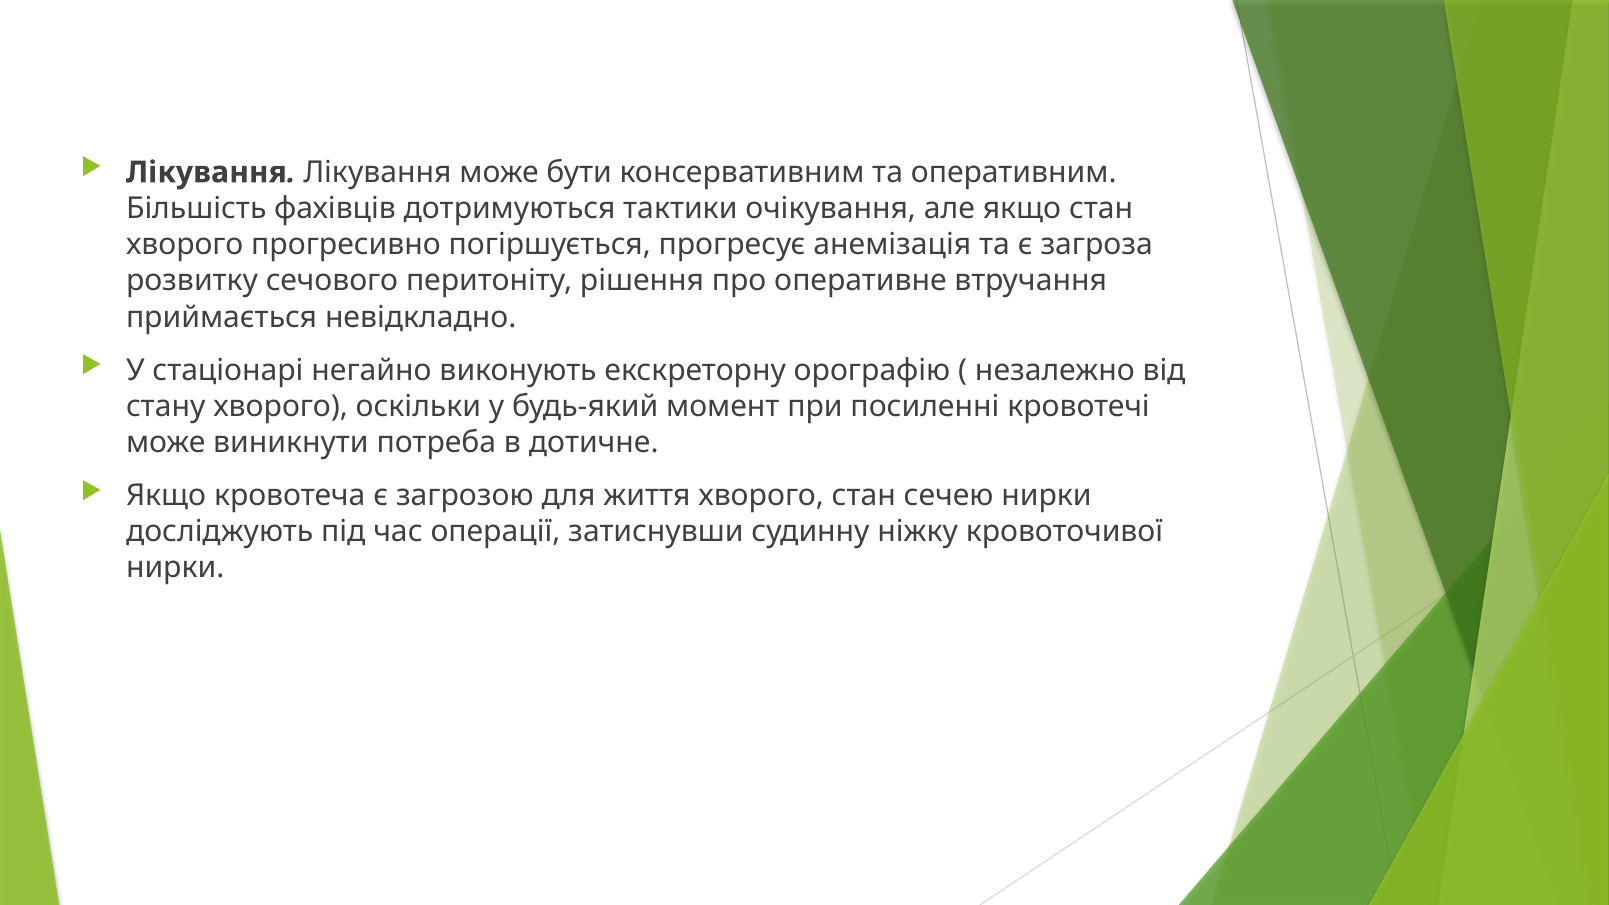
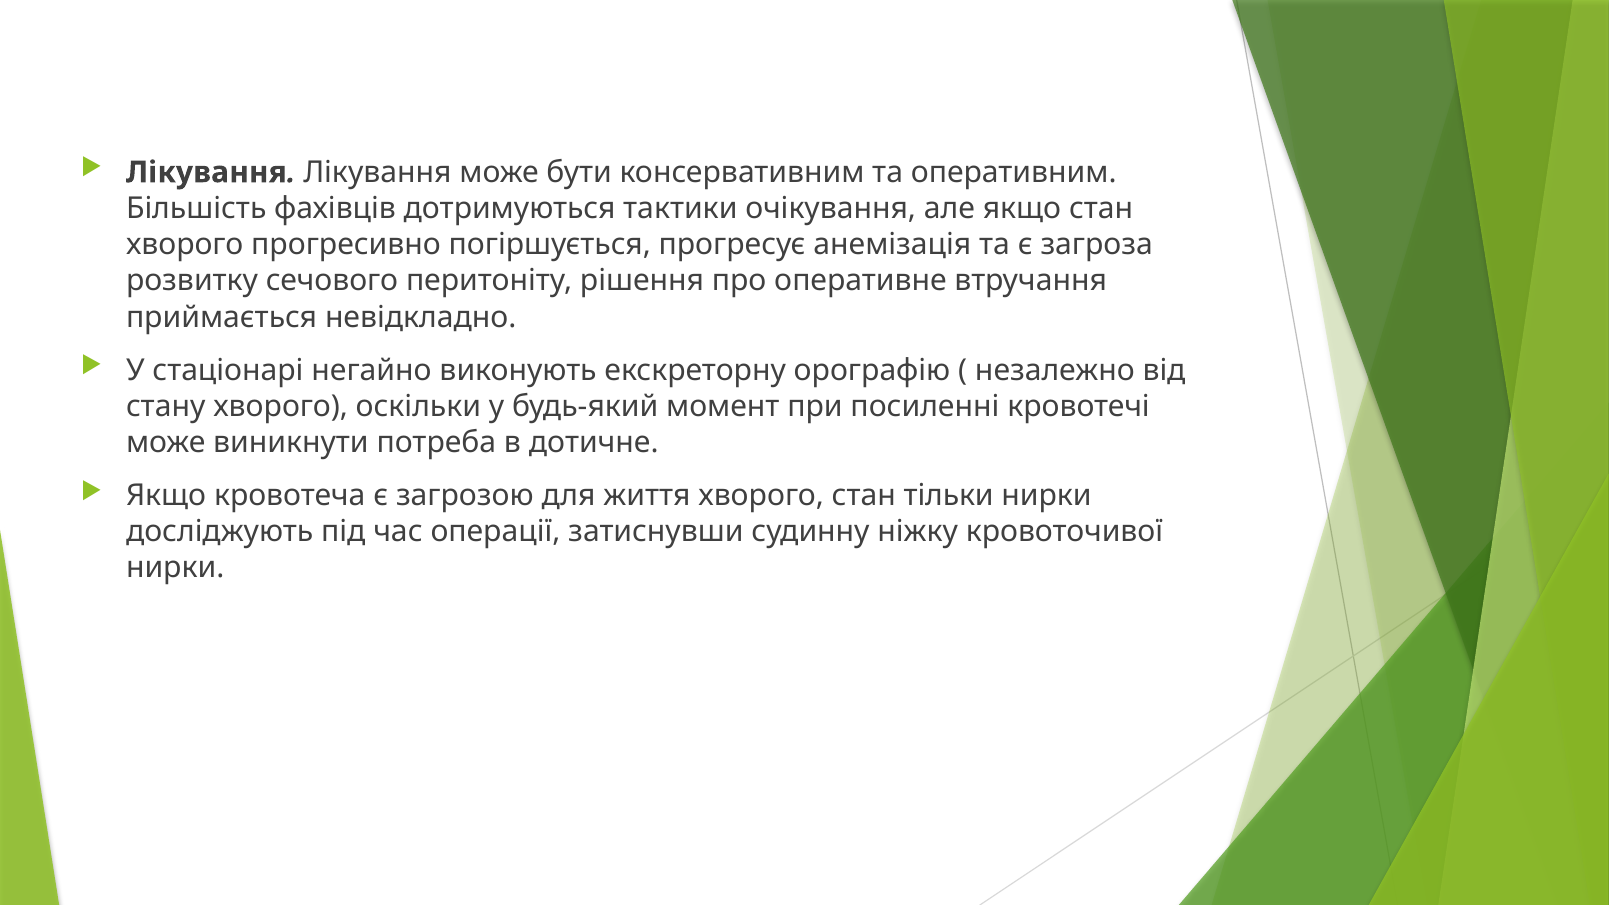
сечею: сечею -> тільки
